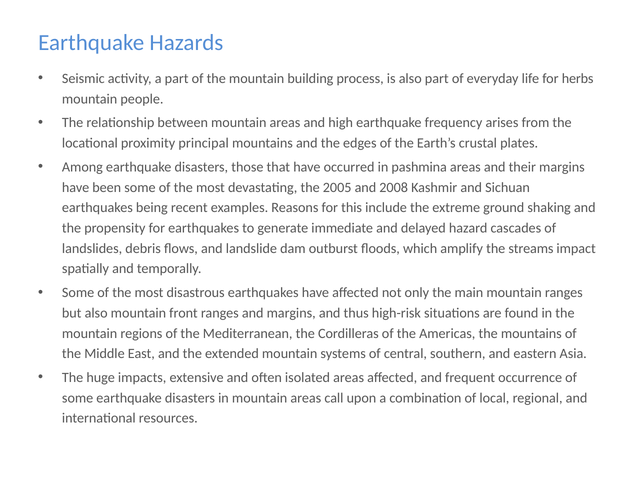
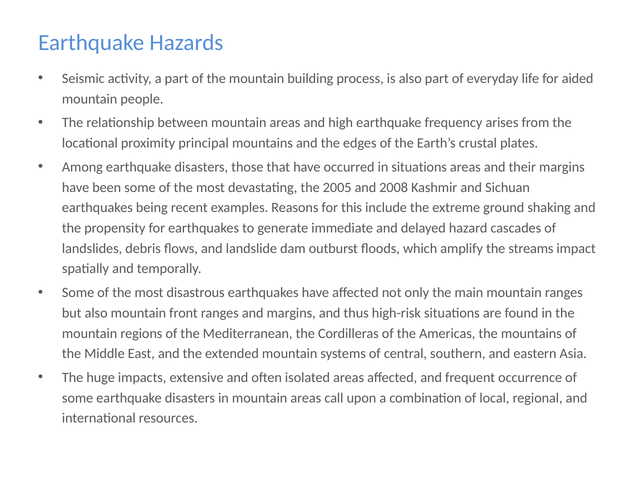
herbs: herbs -> aided
in pashmina: pashmina -> situations
